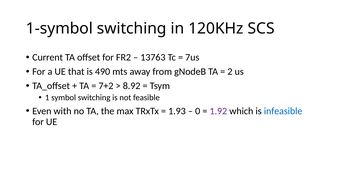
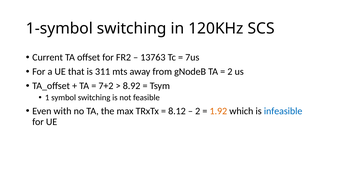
490: 490 -> 311
1.93: 1.93 -> 8.12
0 at (198, 111): 0 -> 2
1.92 colour: purple -> orange
